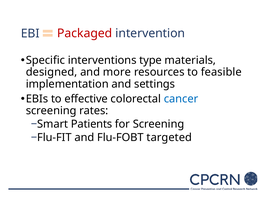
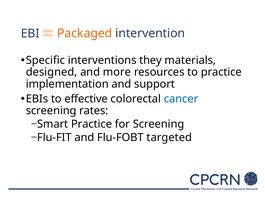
Packaged colour: red -> orange
type: type -> they
to feasible: feasible -> practice
settings: settings -> support
Patients at (92, 124): Patients -> Practice
